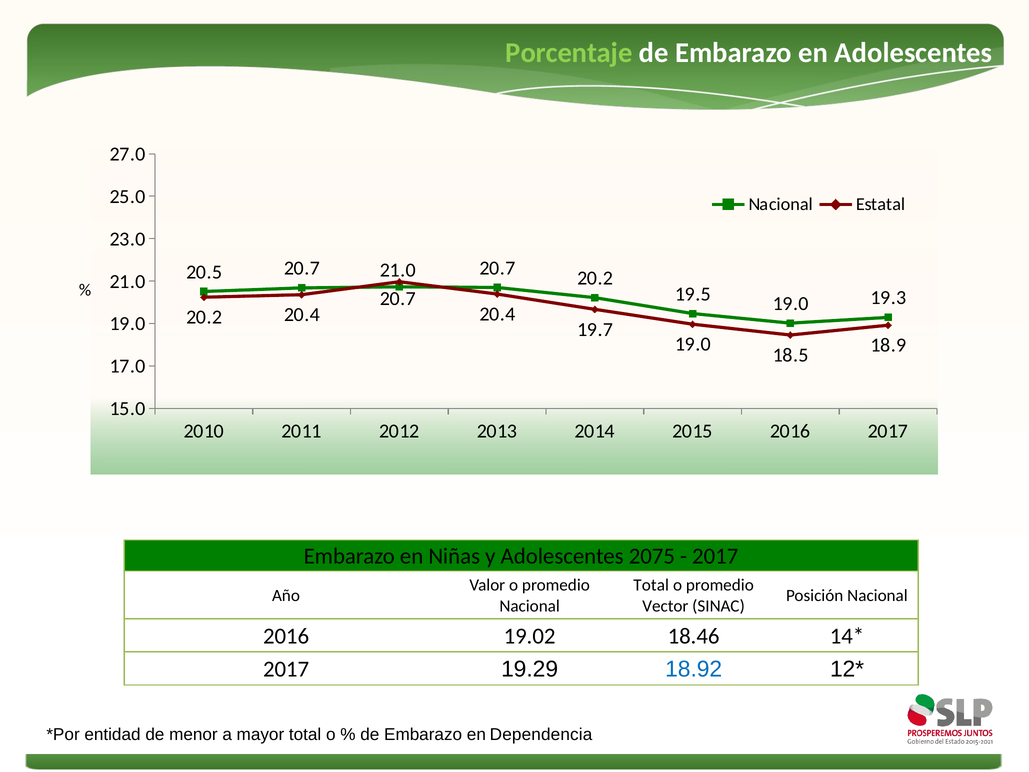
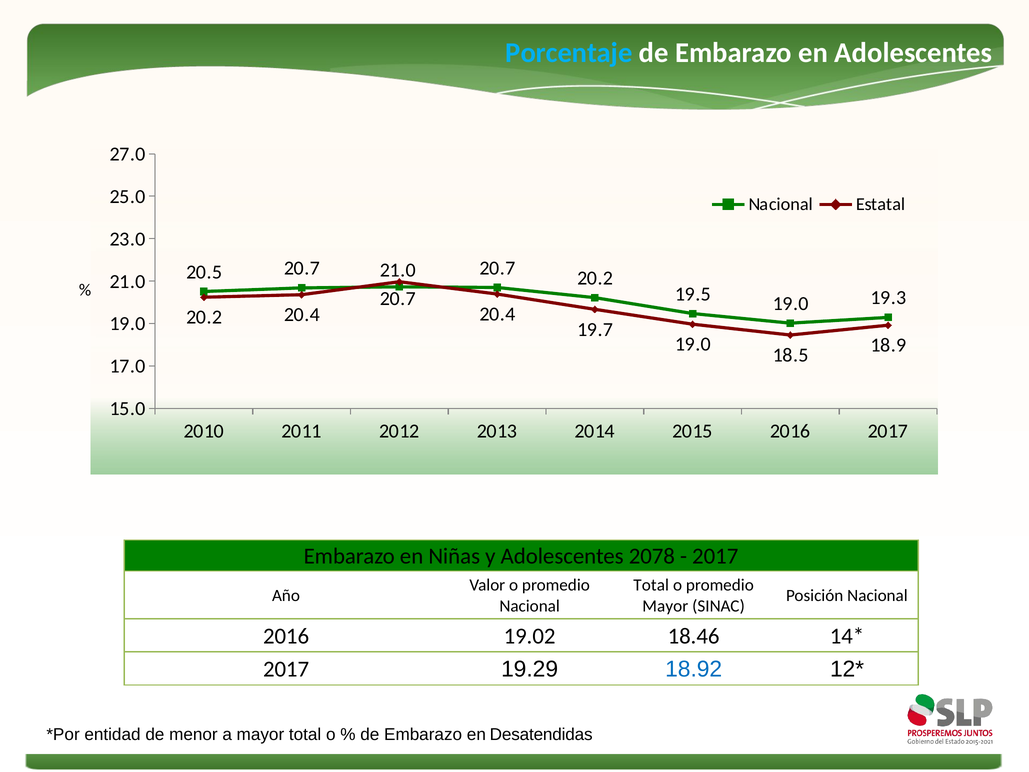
Porcentaje colour: light green -> light blue
2075: 2075 -> 2078
Vector at (665, 606): Vector -> Mayor
Dependencia: Dependencia -> Desatendidas
